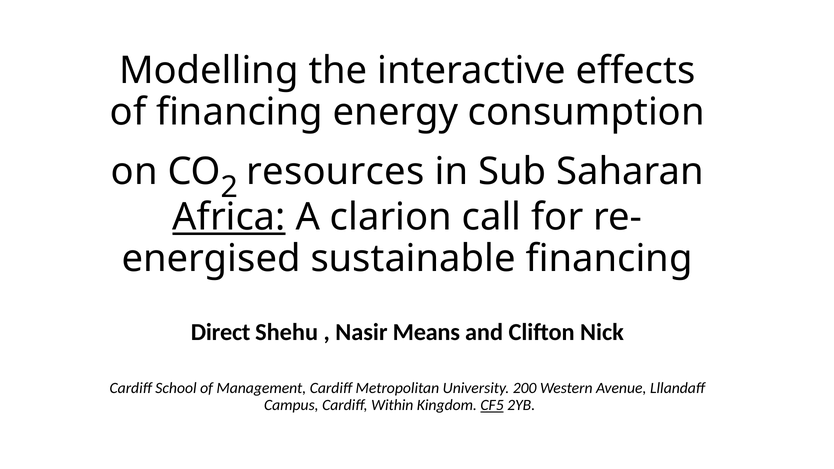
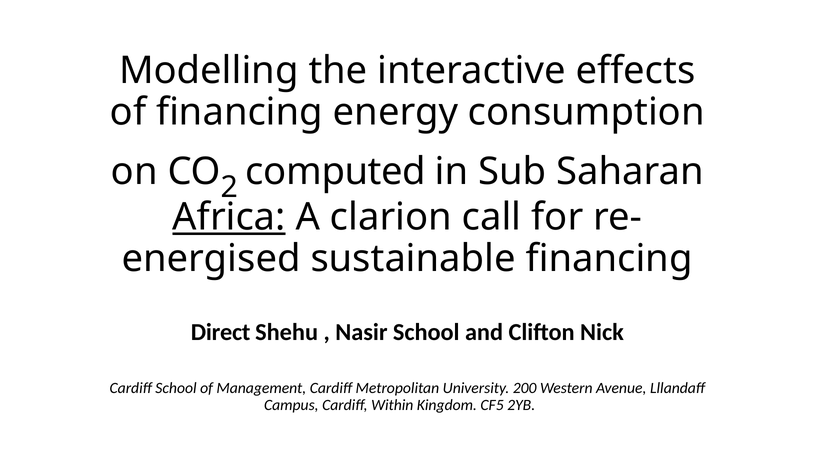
resources: resources -> computed
Nasir Means: Means -> School
CF5 underline: present -> none
